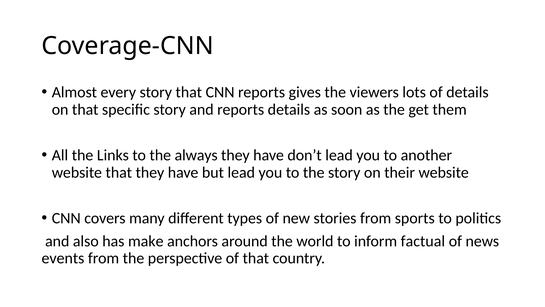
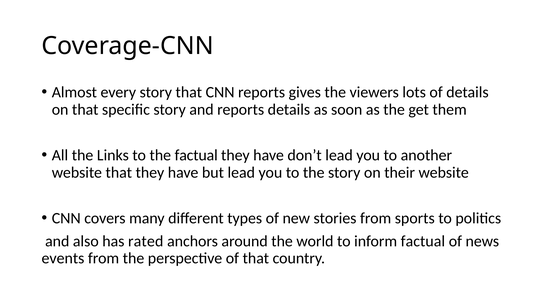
the always: always -> factual
make: make -> rated
